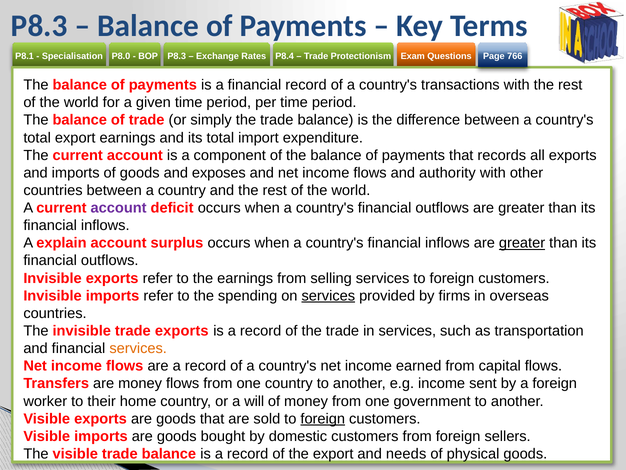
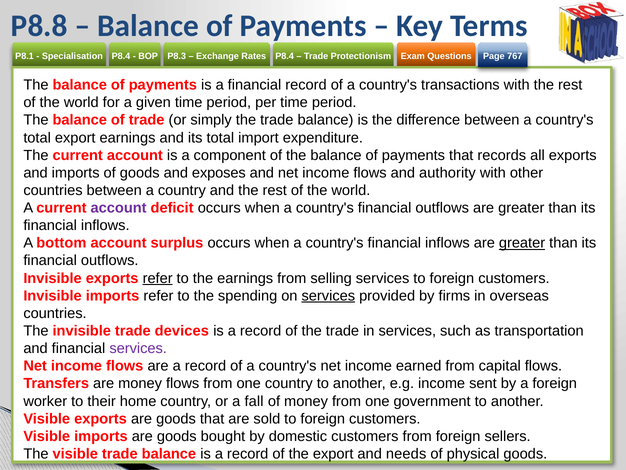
P8.3 at (39, 26): P8.3 -> P8.8
P8.0 at (121, 56): P8.0 -> P8.4
766: 766 -> 767
explain: explain -> bottom
refer at (158, 278) underline: none -> present
trade exports: exports -> devices
services at (138, 348) colour: orange -> purple
will: will -> fall
foreign at (323, 418) underline: present -> none
